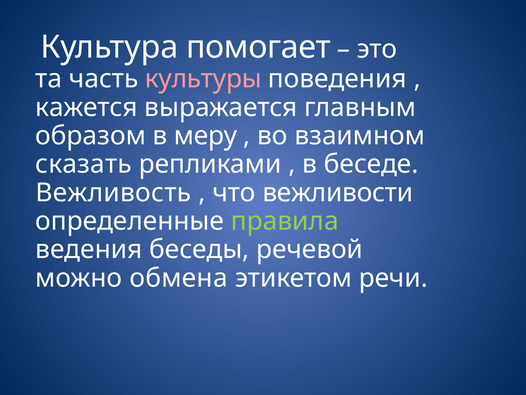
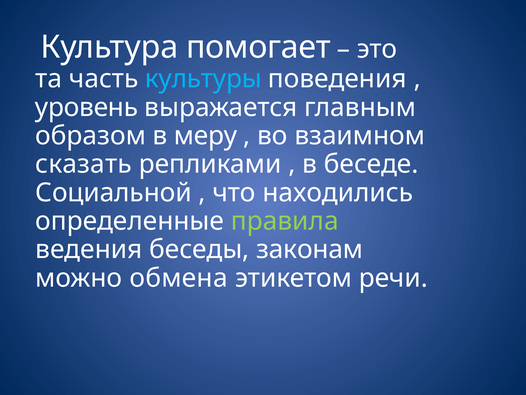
культуры colour: pink -> light blue
кажется: кажется -> уровень
Вежливость: Вежливость -> Социальной
вежливости: вежливости -> находились
речевой: речевой -> законам
